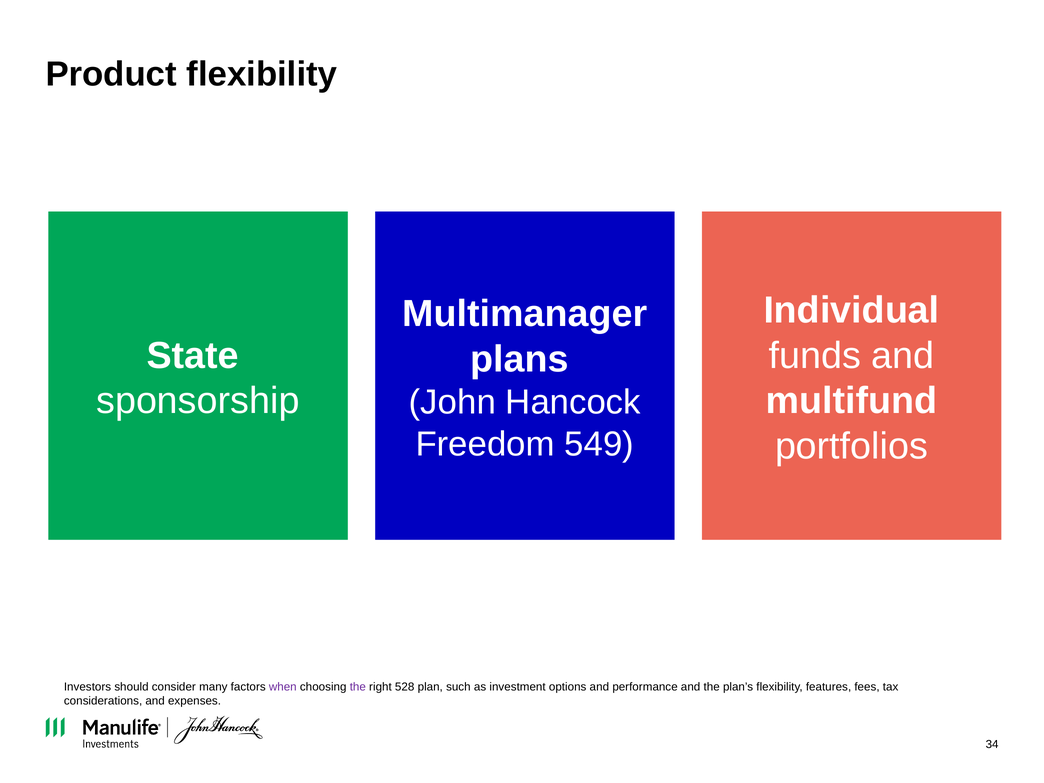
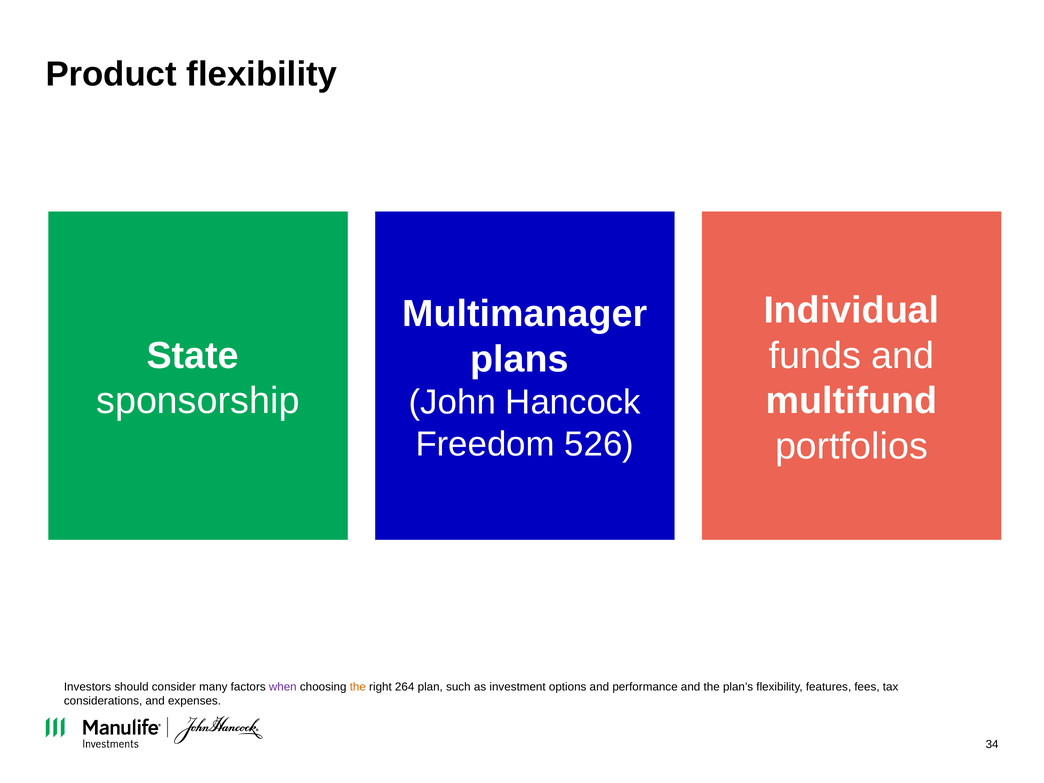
549: 549 -> 526
the at (358, 687) colour: purple -> orange
528: 528 -> 264
